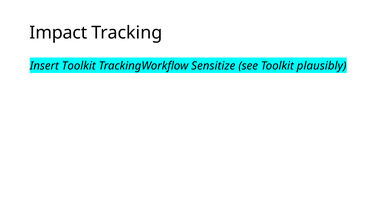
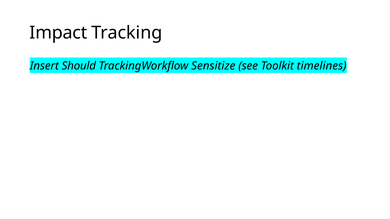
Insert Toolkit: Toolkit -> Should
plausibly: plausibly -> timelines
